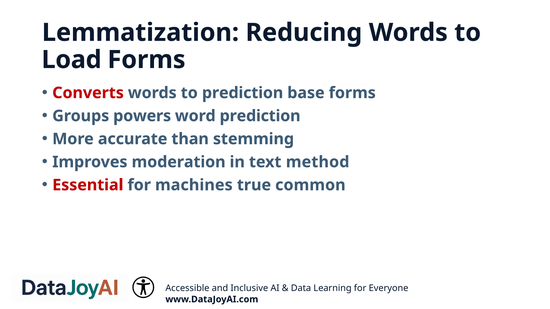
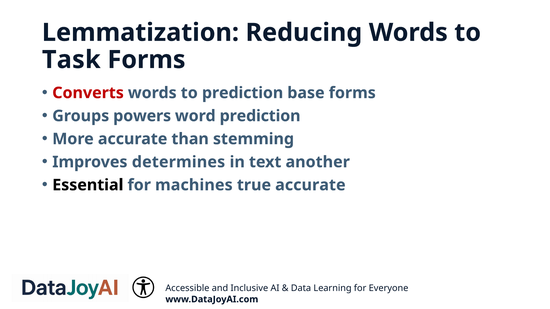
Load: Load -> Task
moderation: moderation -> determines
method: method -> another
Essential colour: red -> black
true common: common -> accurate
